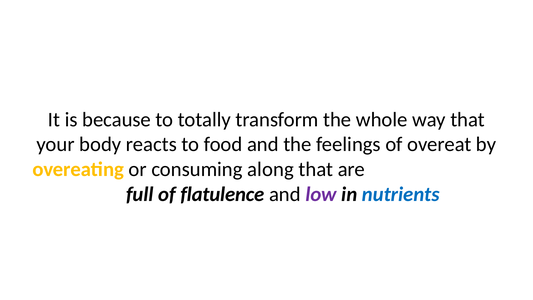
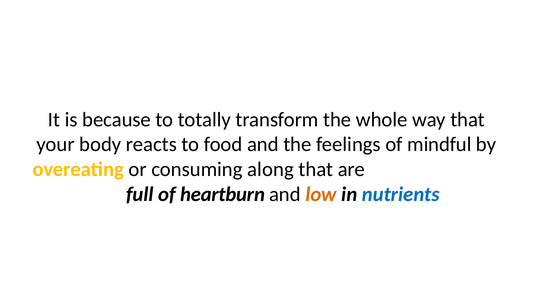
overeat: overeat -> mindful
flatulence: flatulence -> heartburn
low colour: purple -> orange
